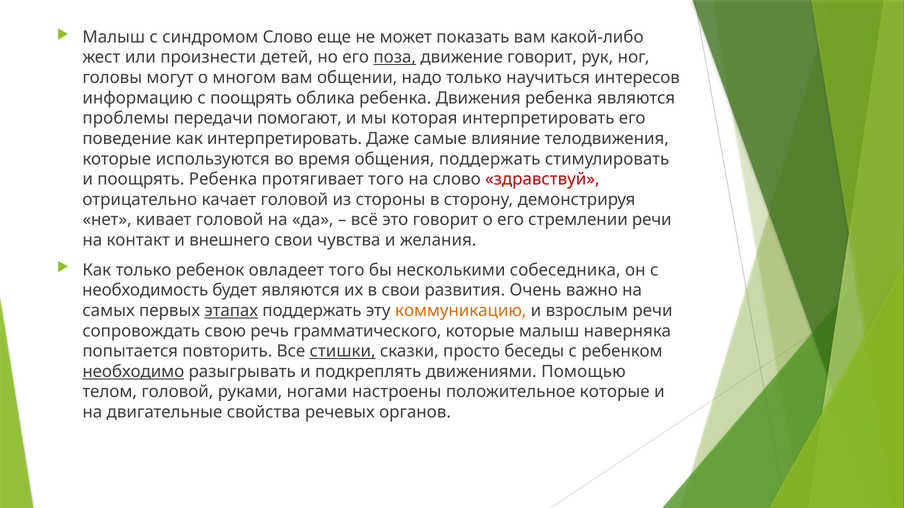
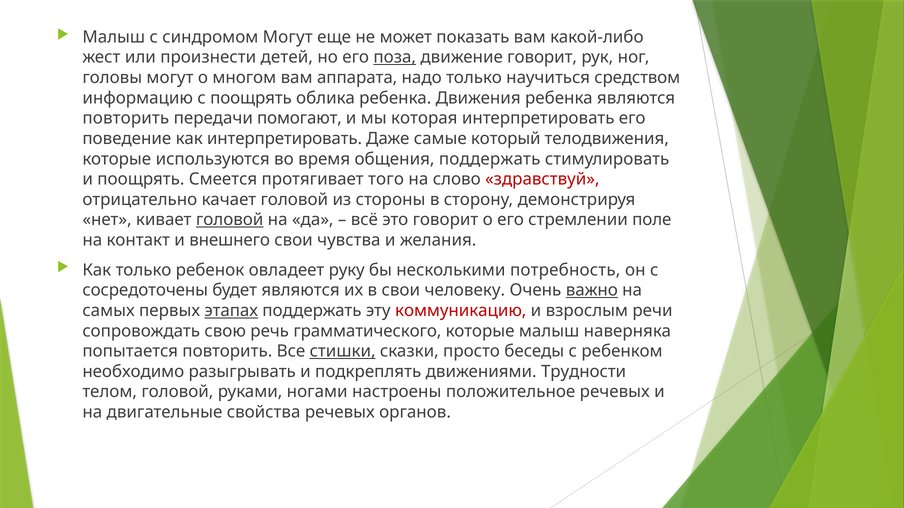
синдромом Слово: Слово -> Могут
общении: общении -> аппарата
интересов: интересов -> средством
проблемы at (126, 118): проблемы -> повторить
влияние: влияние -> который
поощрять Ребенка: Ребенка -> Смеется
головой at (230, 220) underline: none -> present
стремлении речи: речи -> поле
овладеет того: того -> руку
собеседника: собеседника -> потребность
необходимость: необходимость -> сосредоточены
развития: развития -> человеку
важно underline: none -> present
коммуникацию colour: orange -> red
необходимо underline: present -> none
Помощью: Помощью -> Трудности
положительное которые: которые -> речевых
